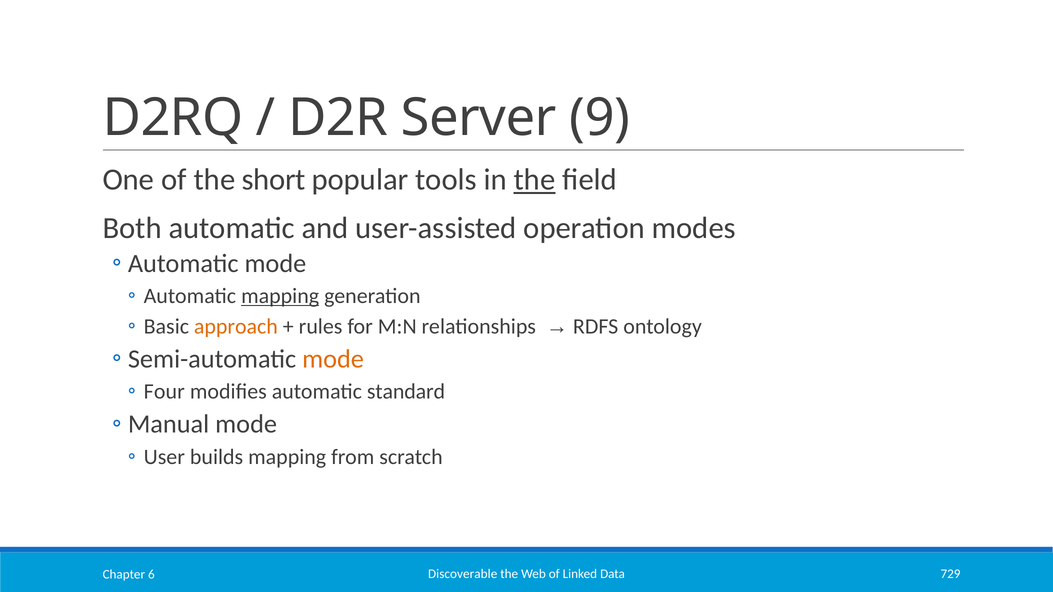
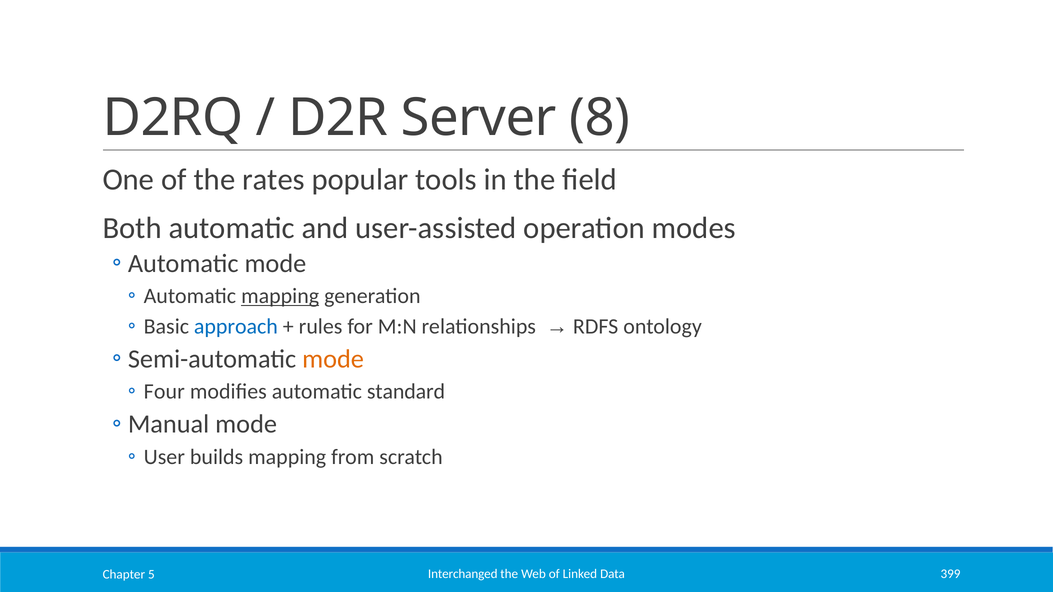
9: 9 -> 8
short: short -> rates
the at (535, 180) underline: present -> none
approach colour: orange -> blue
Discoverable: Discoverable -> Interchanged
729: 729 -> 399
6: 6 -> 5
